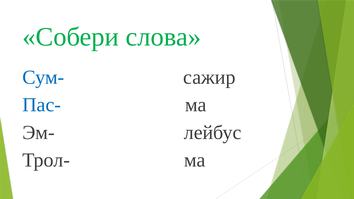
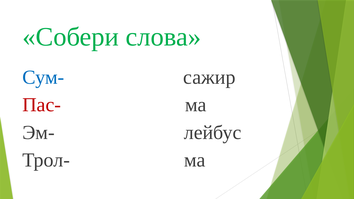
Пас- colour: blue -> red
